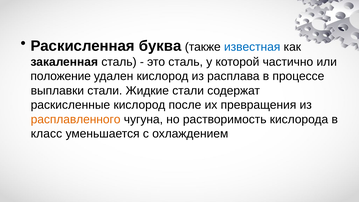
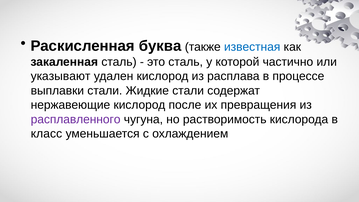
положение: положение -> указывают
раскисленные: раскисленные -> нержавеющие
расплавленного colour: orange -> purple
